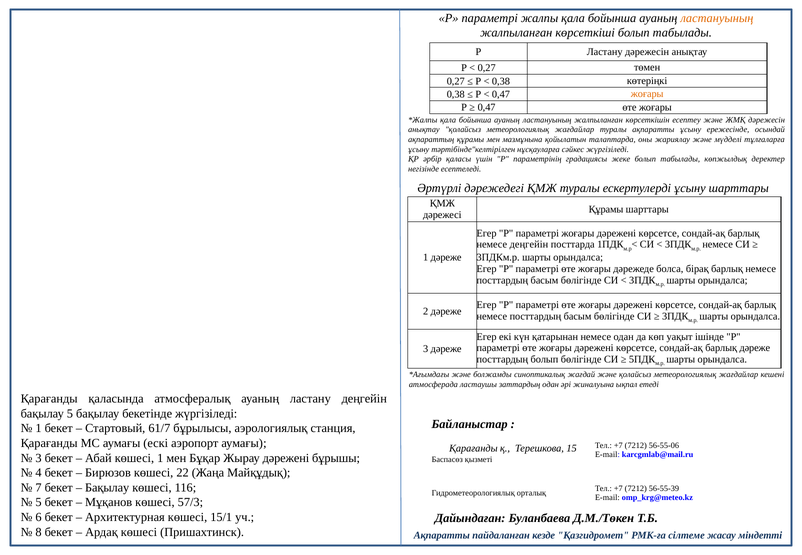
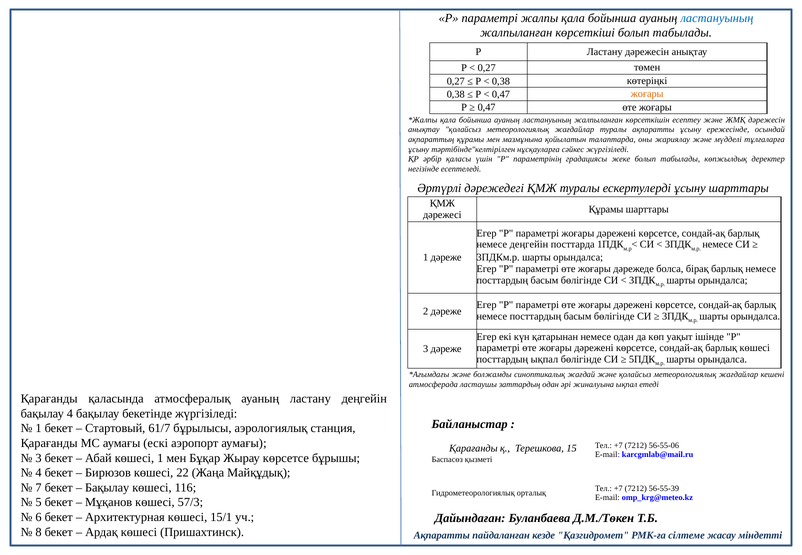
ластануының at (717, 18) colour: orange -> blue
барлық дәреже: дәреже -> көшесі
посттардың болып: болып -> ықпал
бақылау 5: 5 -> 4
Жырау дәрежені: дәрежені -> көрсетсе
